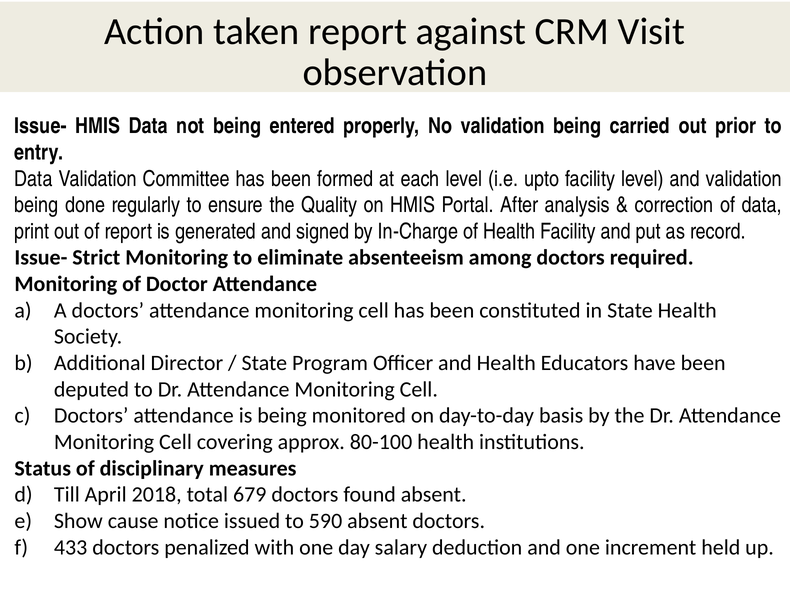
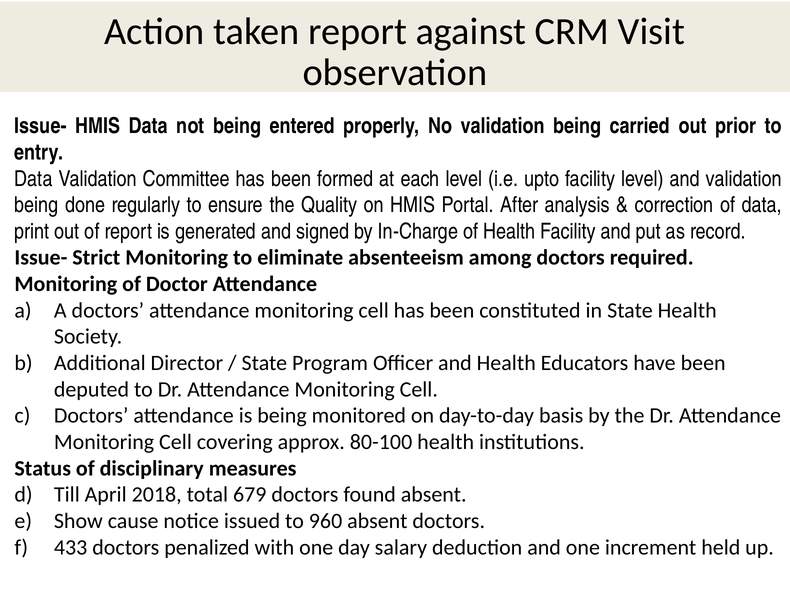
590: 590 -> 960
